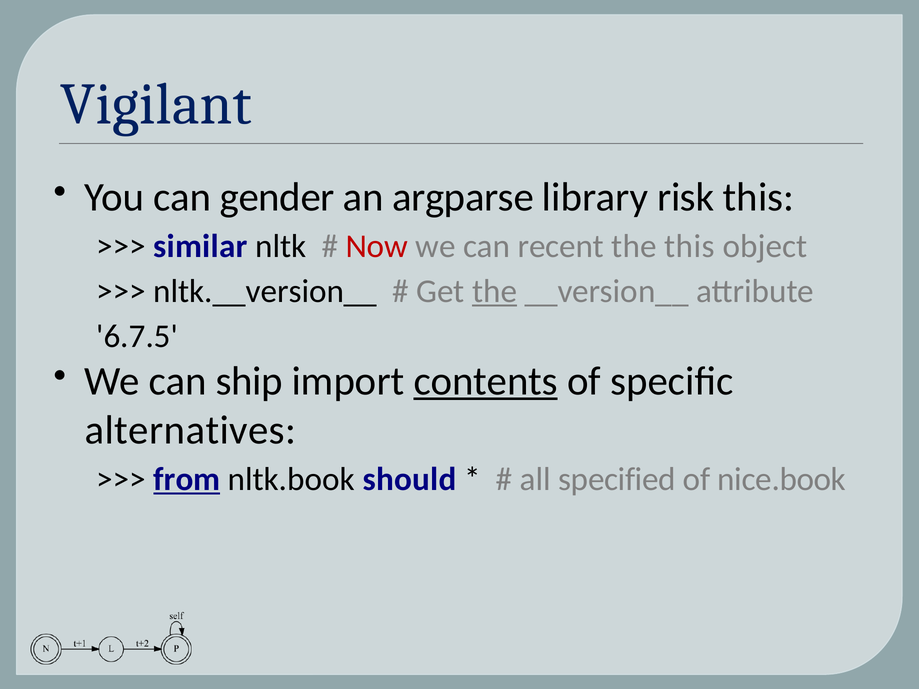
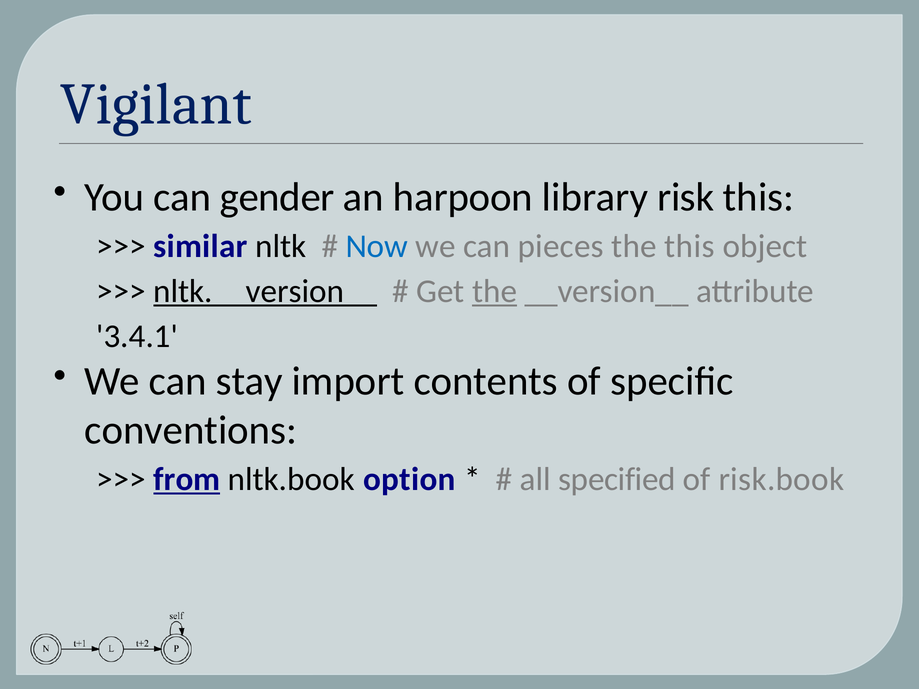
argparse: argparse -> harpoon
Now colour: red -> blue
recent: recent -> pieces
nltk.__version__ underline: none -> present
6.7.5: 6.7.5 -> 3.4.1
ship: ship -> stay
contents underline: present -> none
alternatives: alternatives -> conventions
should: should -> option
nice.book: nice.book -> risk.book
